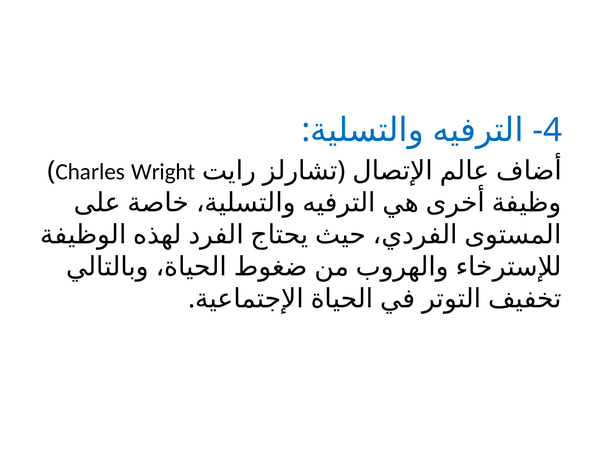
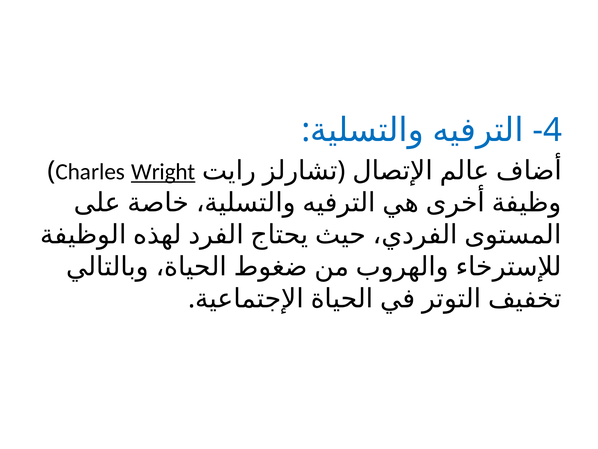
Wright underline: none -> present
